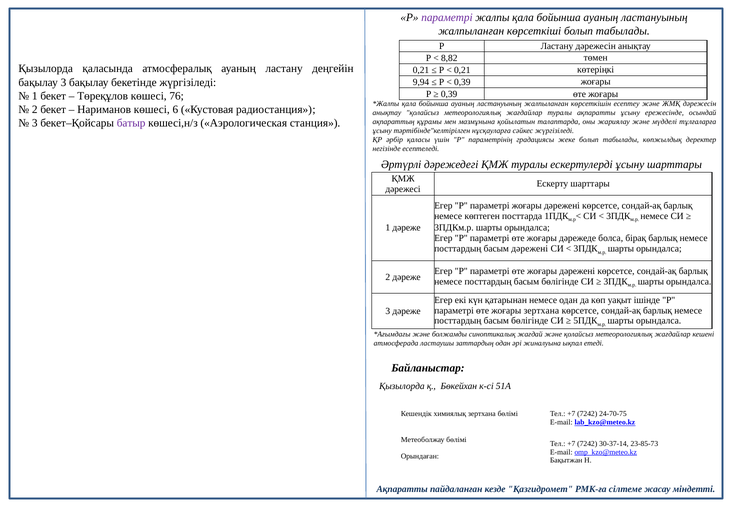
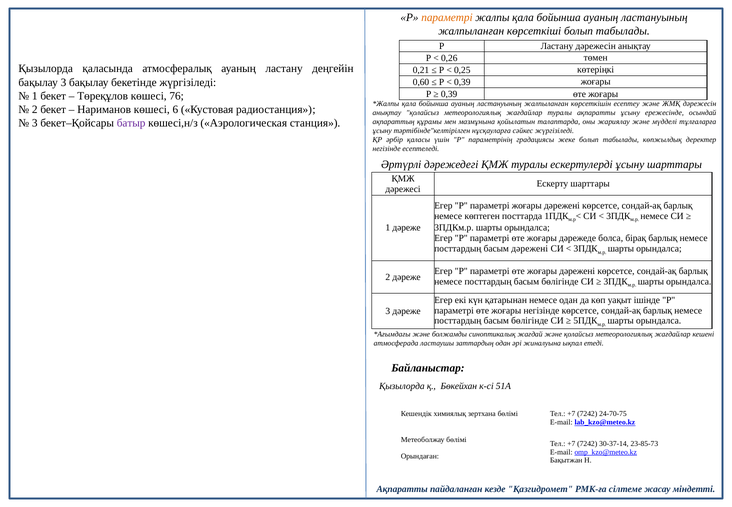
параметрі at (447, 18) colour: purple -> orange
8,82: 8,82 -> 0,26
0,21 at (462, 70): 0,21 -> 0,25
9,94: 9,94 -> 0,60
жоғары зертхана: зертхана -> негізінде
